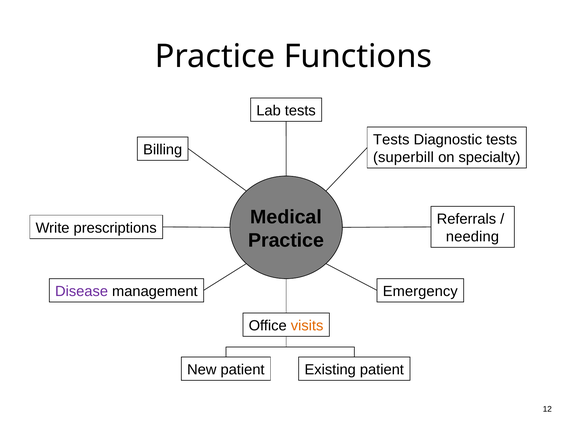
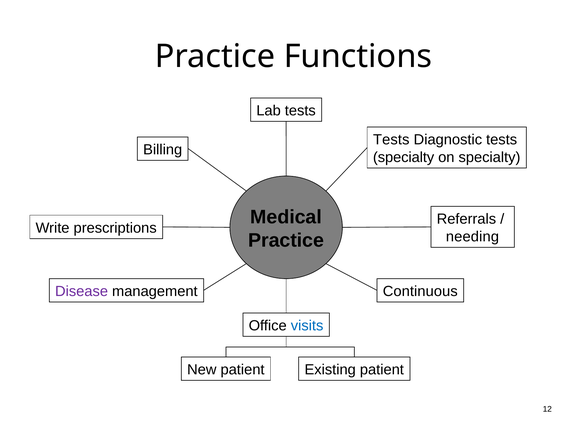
superbill at (403, 157): superbill -> specialty
Emergency: Emergency -> Continuous
visits colour: orange -> blue
